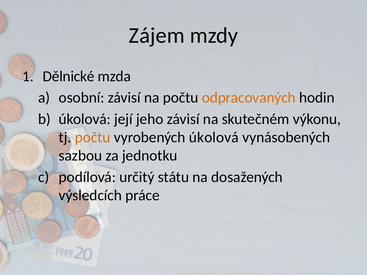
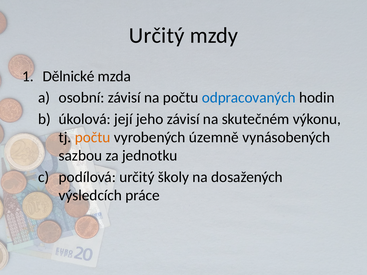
Zájem at (157, 36): Zájem -> Určitý
odpracovaných colour: orange -> blue
vyrobených úkolová: úkolová -> územně
státu: státu -> školy
